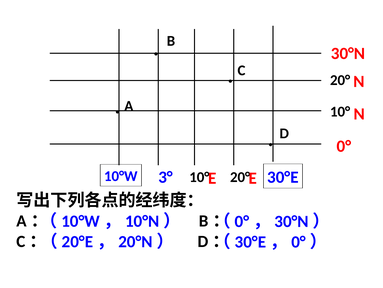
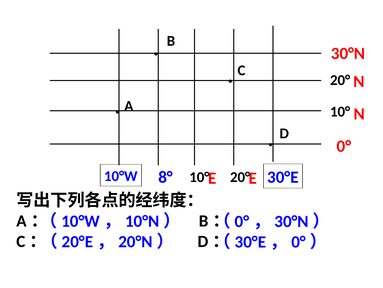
3°: 3° -> 8°
